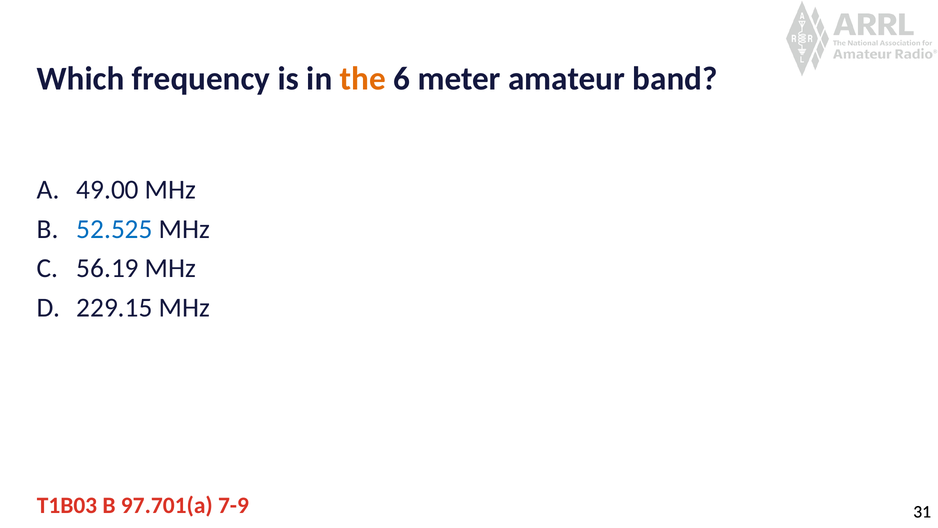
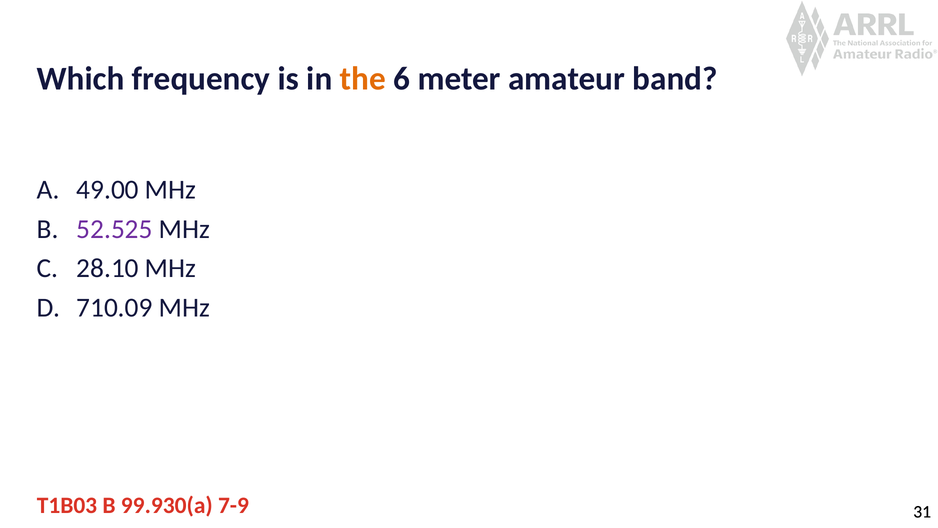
52.525 colour: blue -> purple
56.19: 56.19 -> 28.10
229.15: 229.15 -> 710.09
97.701(a: 97.701(a -> 99.930(a
